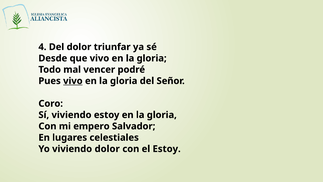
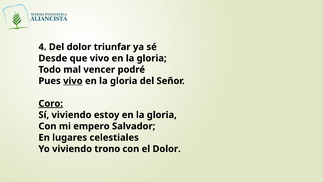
Coro underline: none -> present
viviendo dolor: dolor -> trono
el Estoy: Estoy -> Dolor
